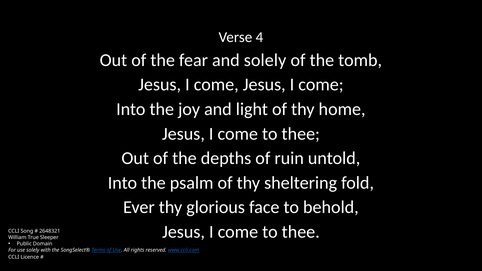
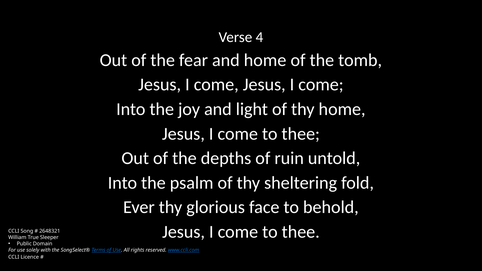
and solely: solely -> home
